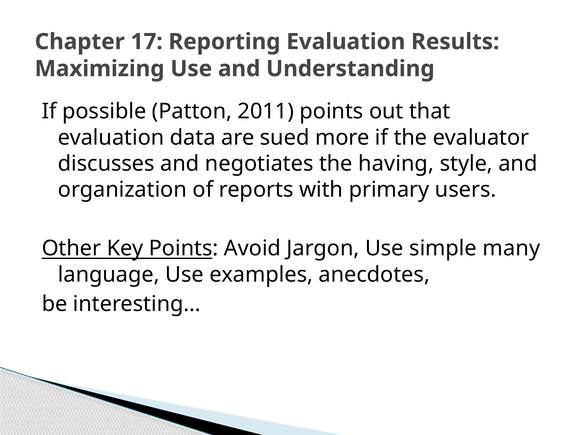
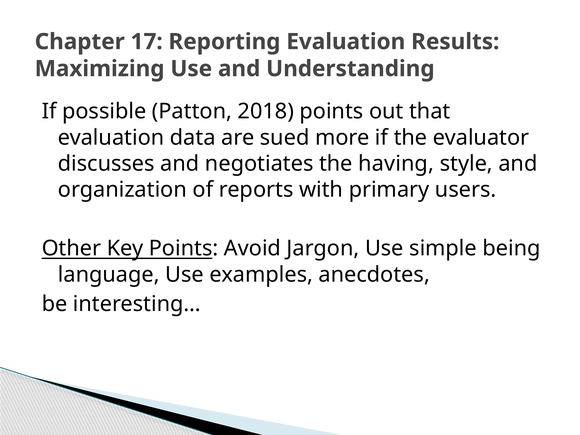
2011: 2011 -> 2018
many: many -> being
